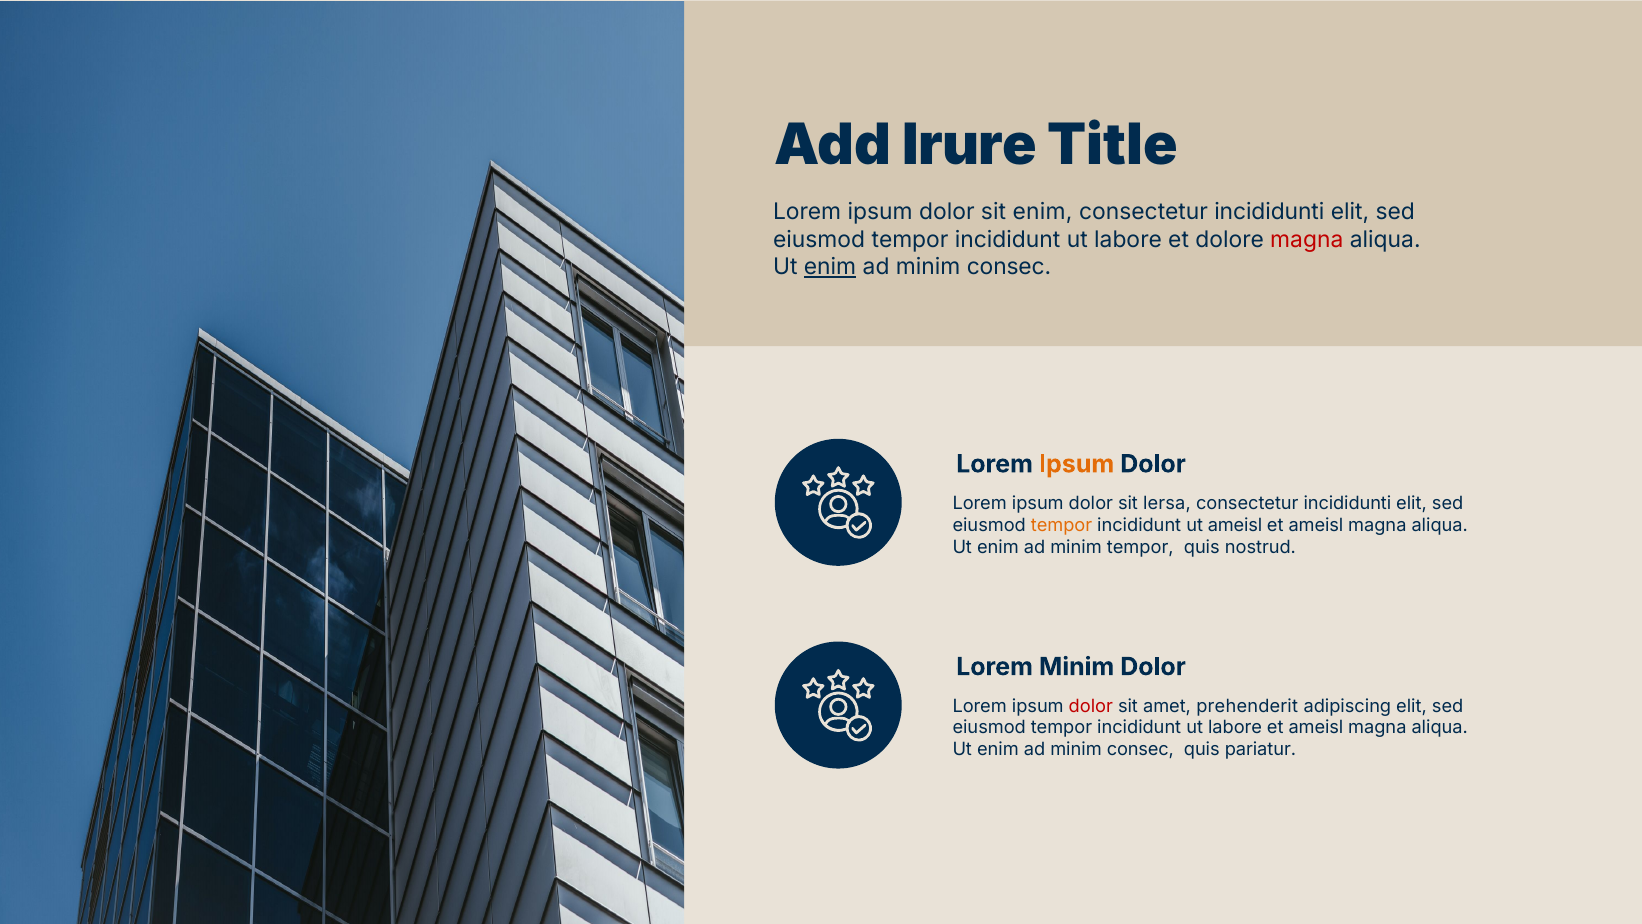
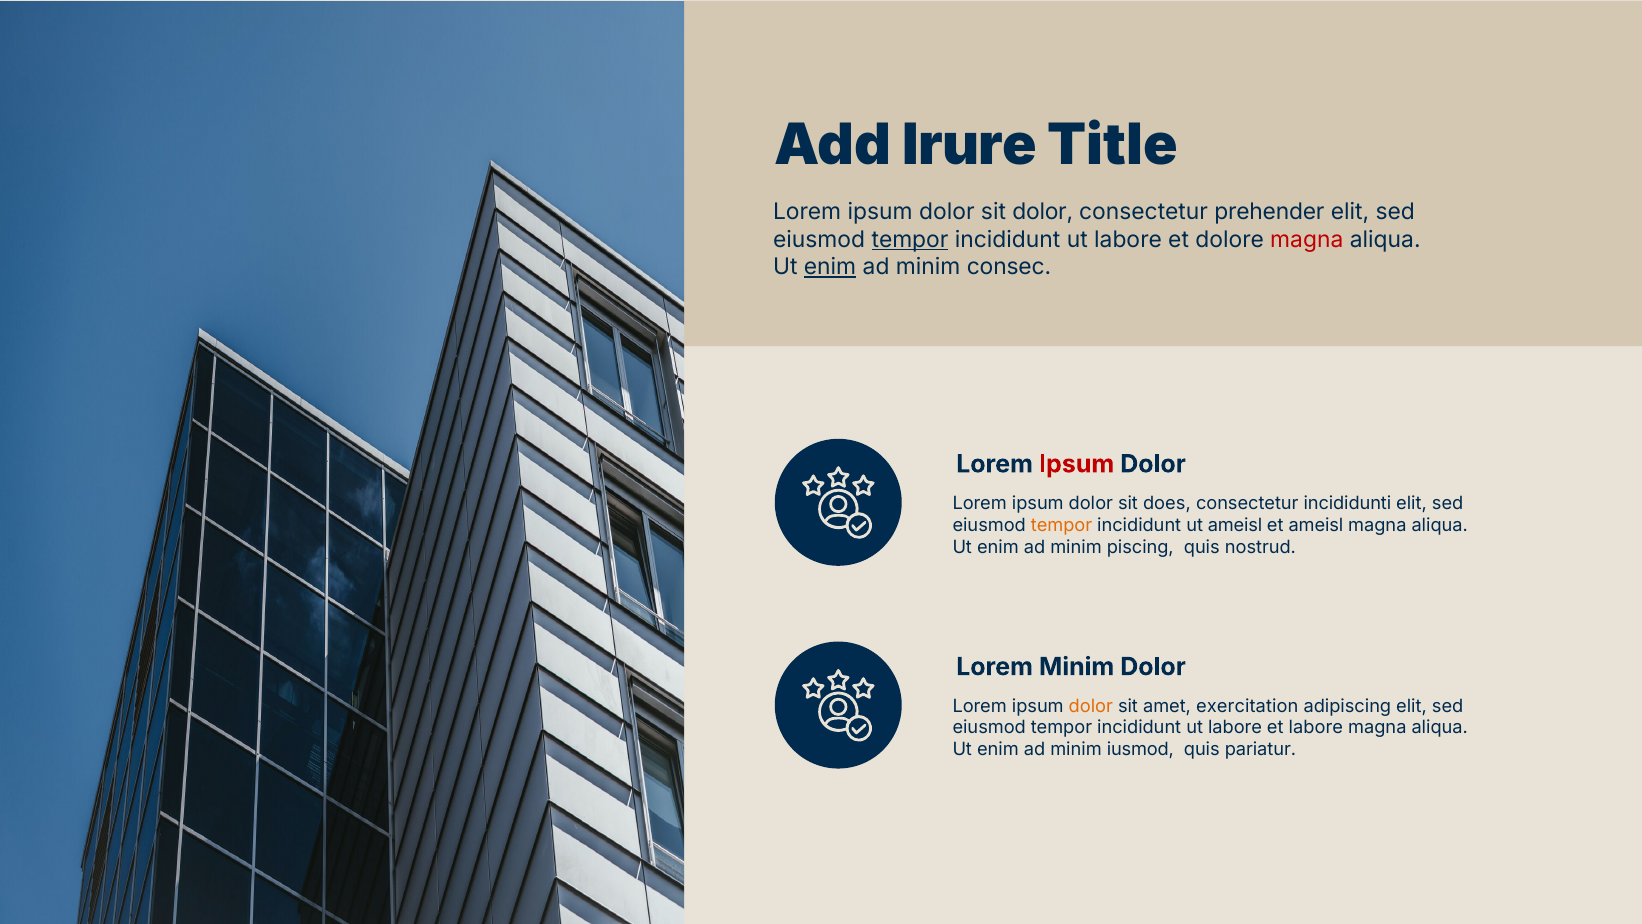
sit enim: enim -> dolor
incididunti at (1269, 212): incididunti -> prehender
tempor at (910, 240) underline: none -> present
Ipsum at (1077, 464) colour: orange -> red
lersa: lersa -> does
minim tempor: tempor -> piscing
dolor at (1091, 706) colour: red -> orange
prehenderit: prehenderit -> exercitation
labore et ameisl: ameisl -> labore
consec at (1140, 750): consec -> iusmod
